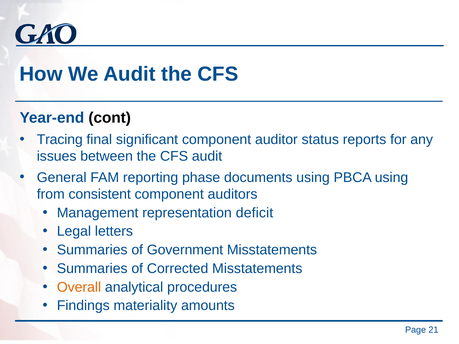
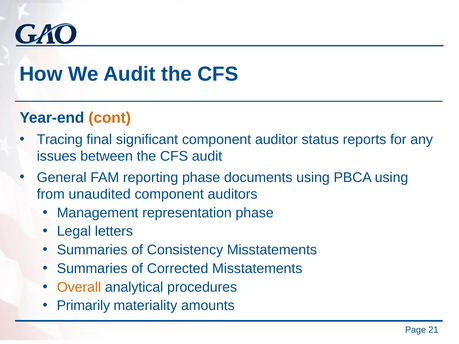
cont colour: black -> orange
consistent: consistent -> unaudited
representation deficit: deficit -> phase
Government: Government -> Consistency
Findings: Findings -> Primarily
